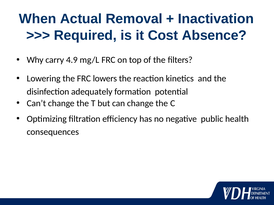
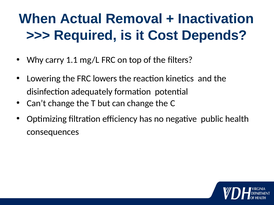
Absence: Absence -> Depends
4.9: 4.9 -> 1.1
